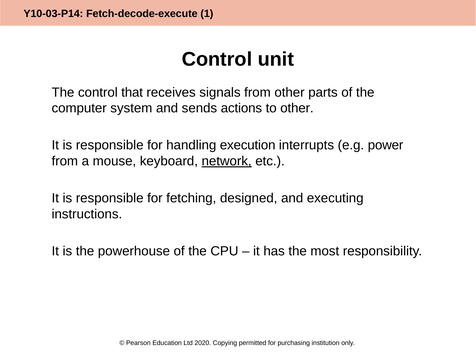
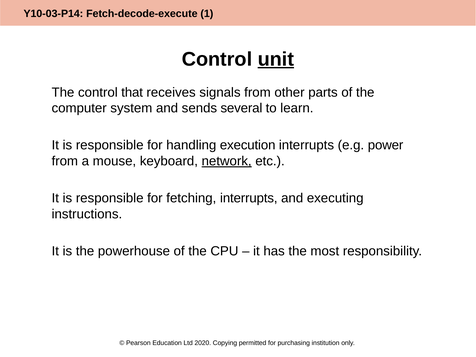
unit underline: none -> present
actions: actions -> several
to other: other -> learn
fetching designed: designed -> interrupts
